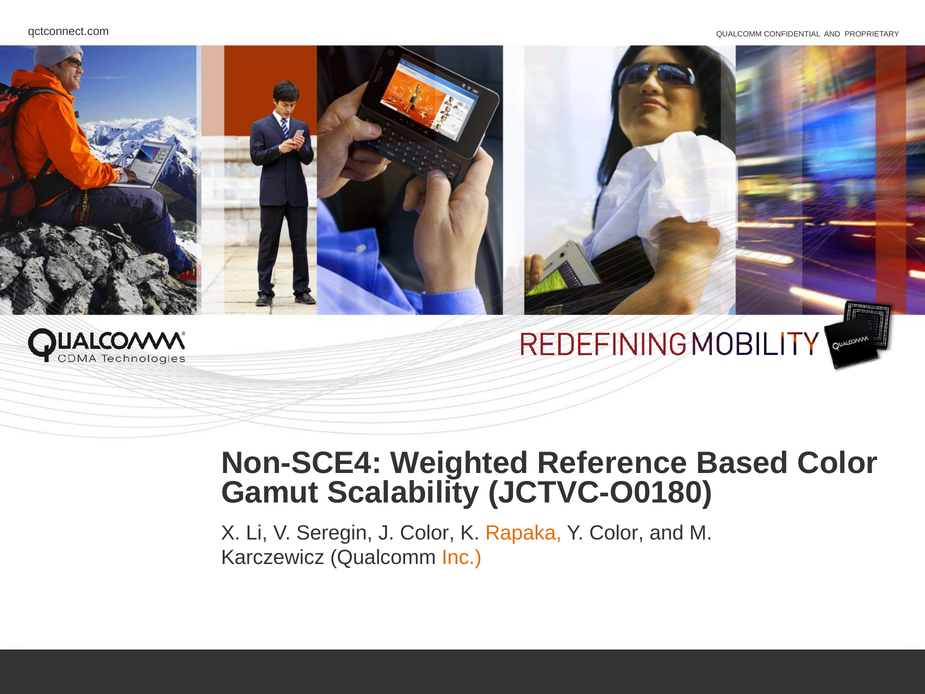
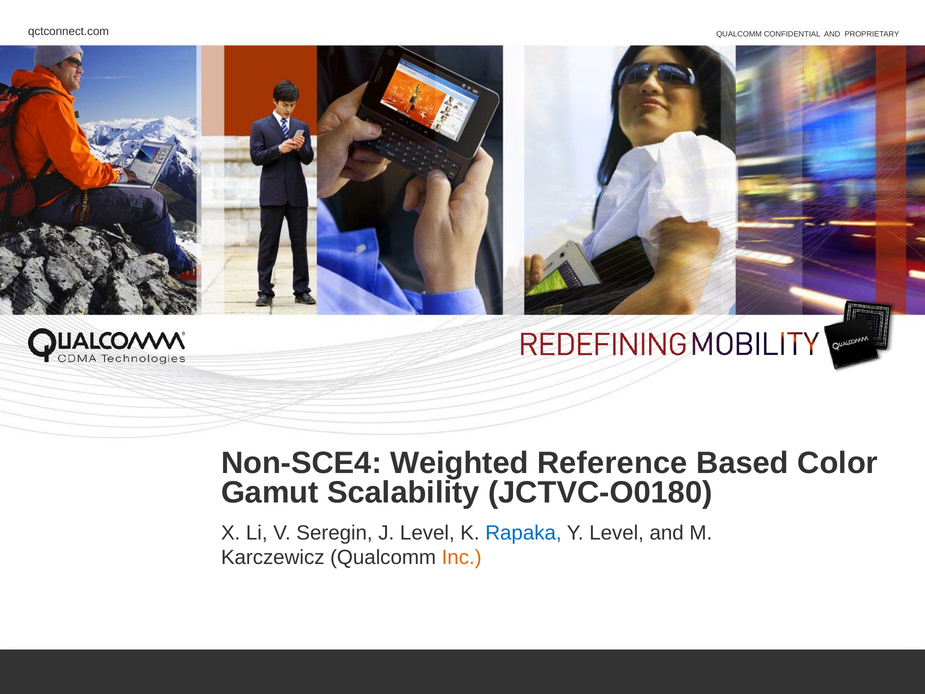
J Color: Color -> Level
Rapaka colour: orange -> blue
Y Color: Color -> Level
